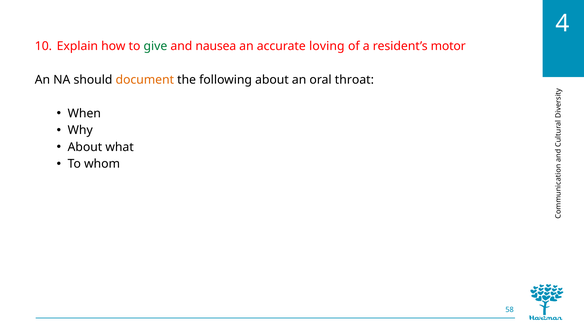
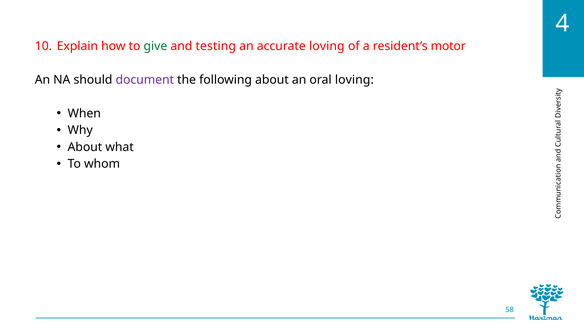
nausea: nausea -> testing
document colour: orange -> purple
oral throat: throat -> loving
